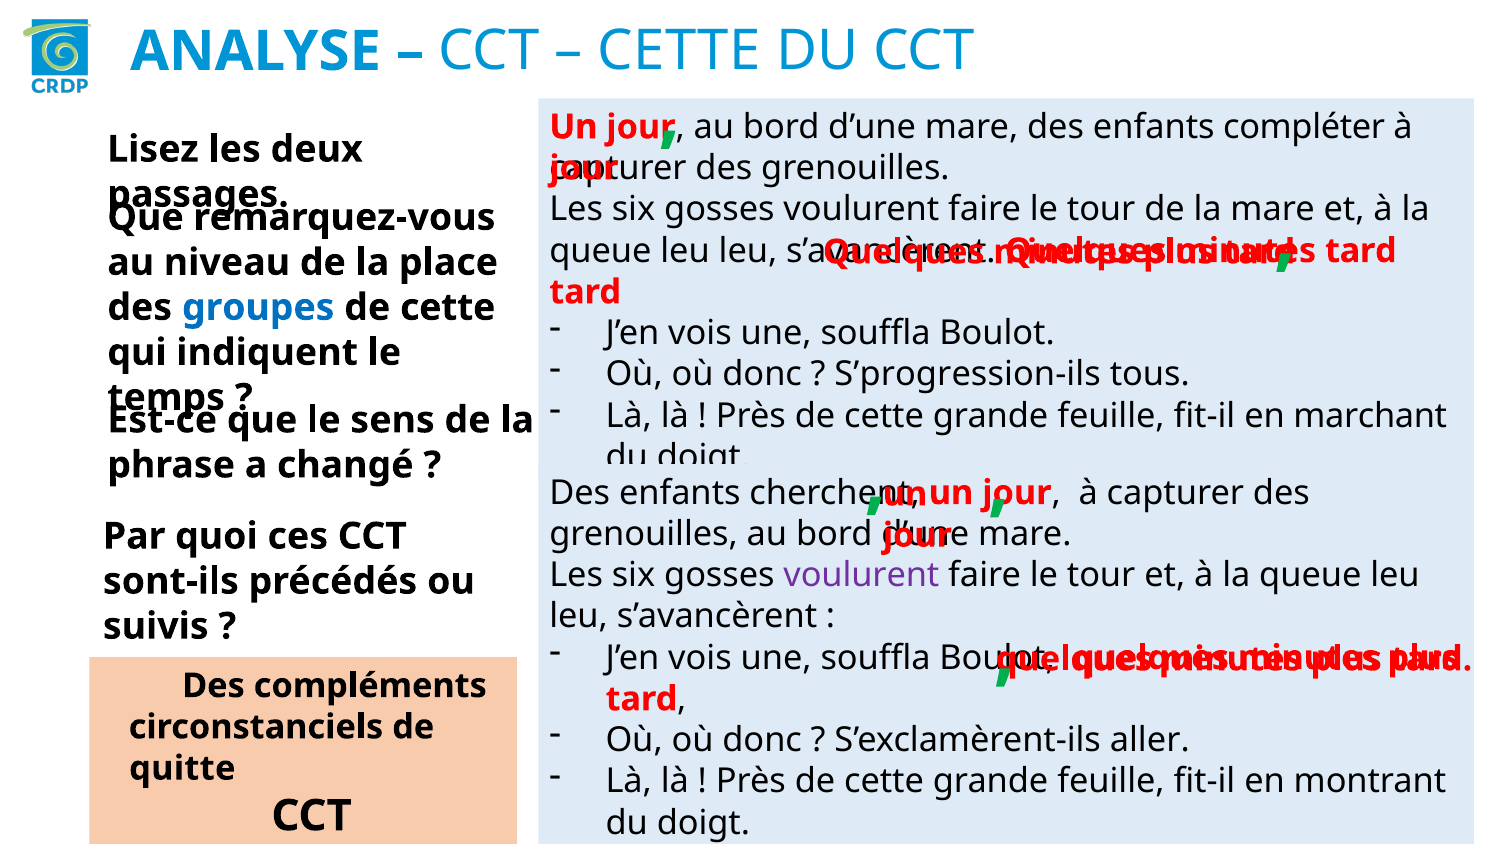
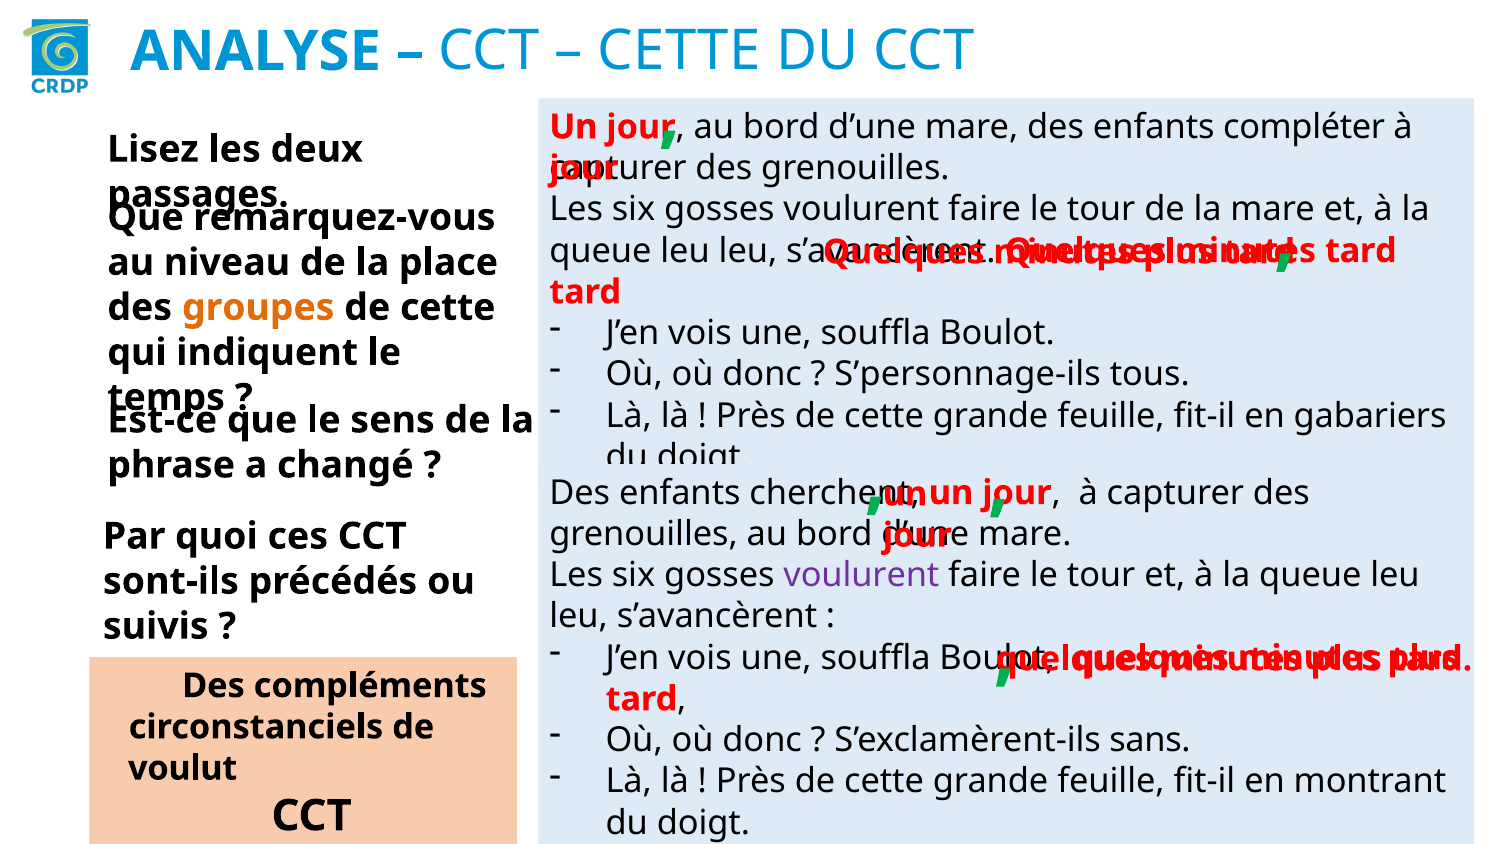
groupes colour: blue -> orange
S’progression-ils: S’progression-ils -> S’personnage-ils
marchant: marchant -> gabariers
aller: aller -> sans
quitte: quitte -> voulut
